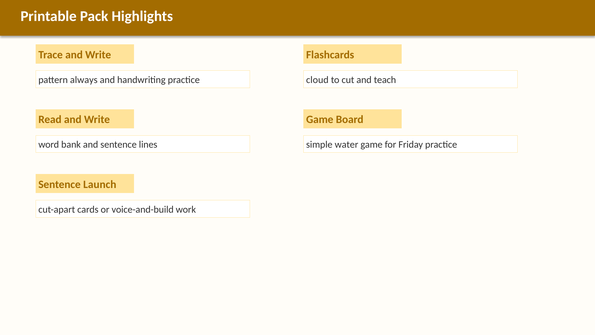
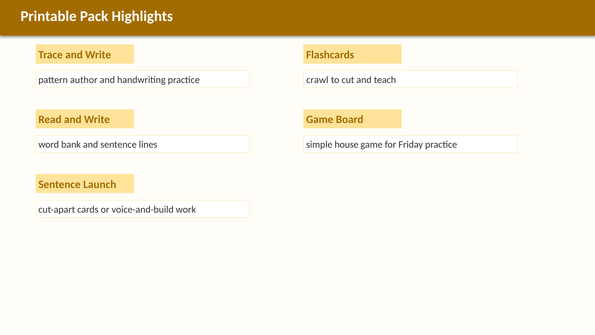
always: always -> author
cloud: cloud -> crawl
water: water -> house
